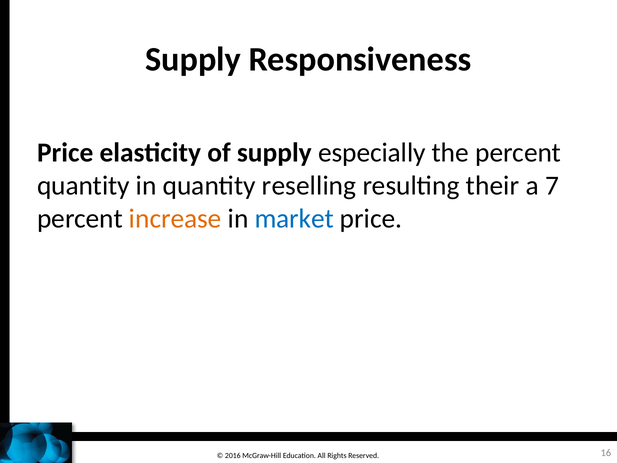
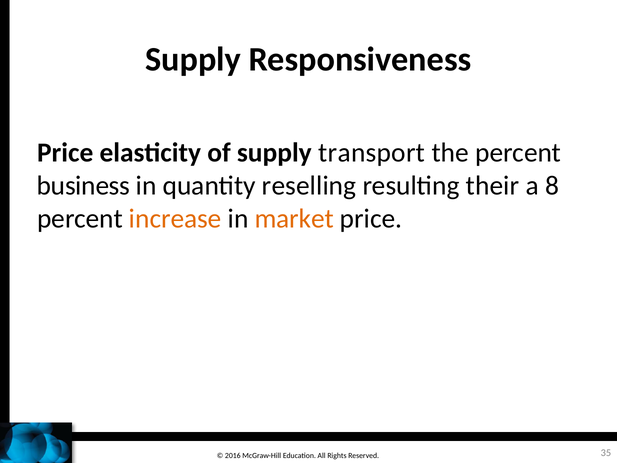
especially: especially -> transport
quantity at (83, 185): quantity -> business
7: 7 -> 8
market colour: blue -> orange
16: 16 -> 35
